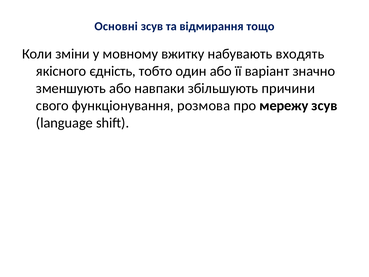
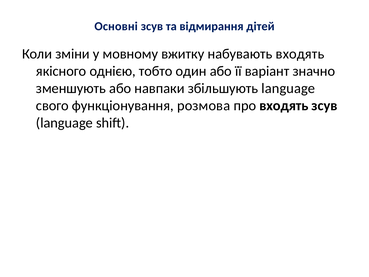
тощо: тощо -> дітей
єдність: єдність -> однією
збільшують причини: причини -> language
про мережу: мережу -> входять
